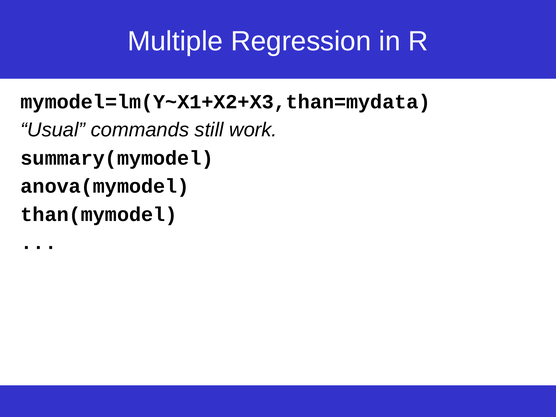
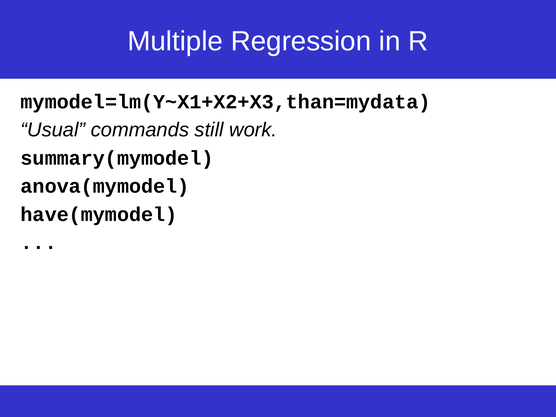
than(mymodel: than(mymodel -> have(mymodel
